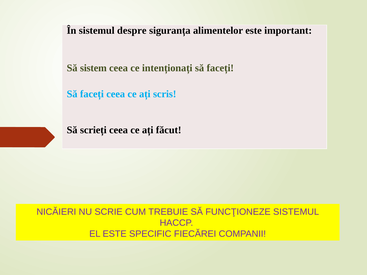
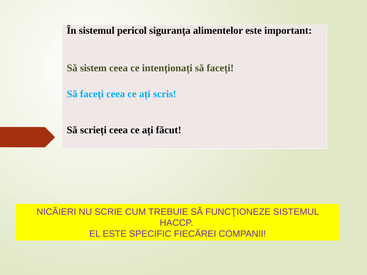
despre: despre -> pericol
